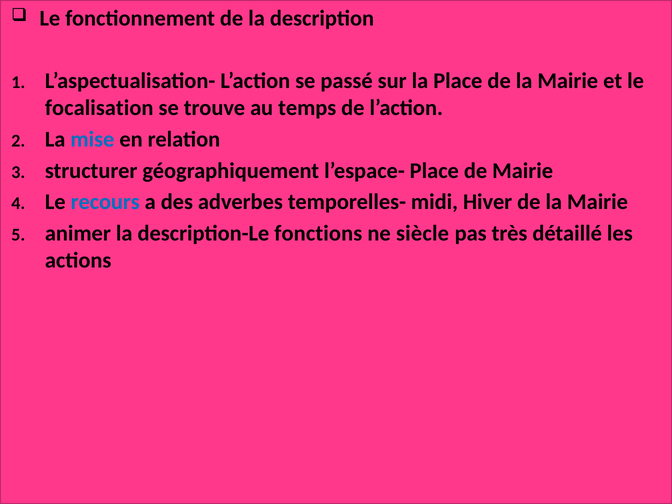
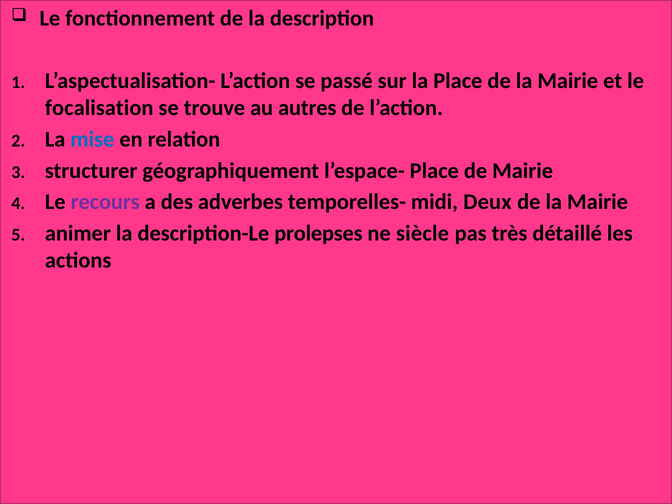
temps: temps -> autres
recours colour: blue -> purple
Hiver: Hiver -> Deux
fonctions: fonctions -> prolepses
